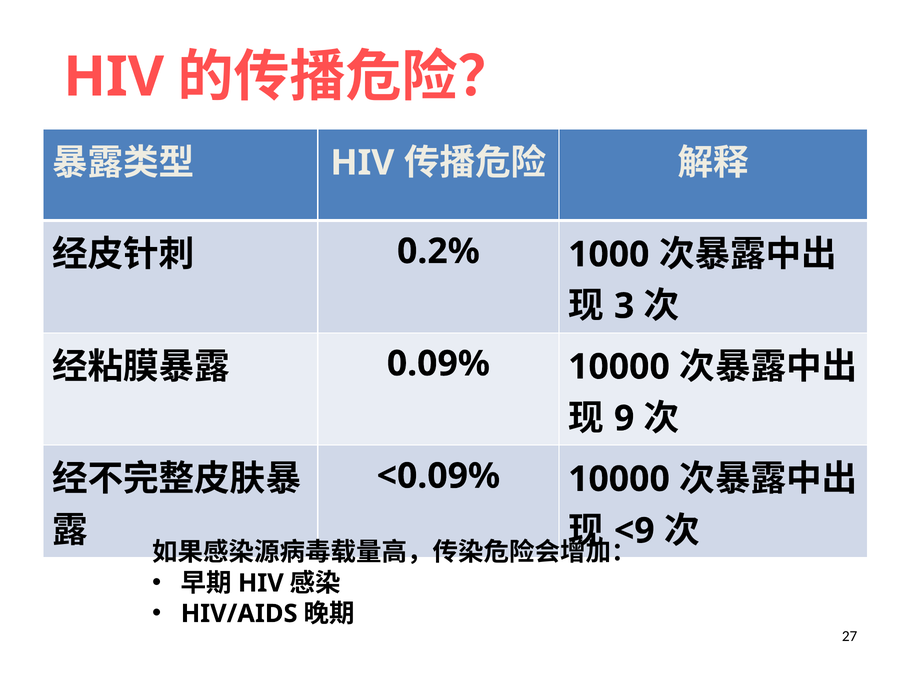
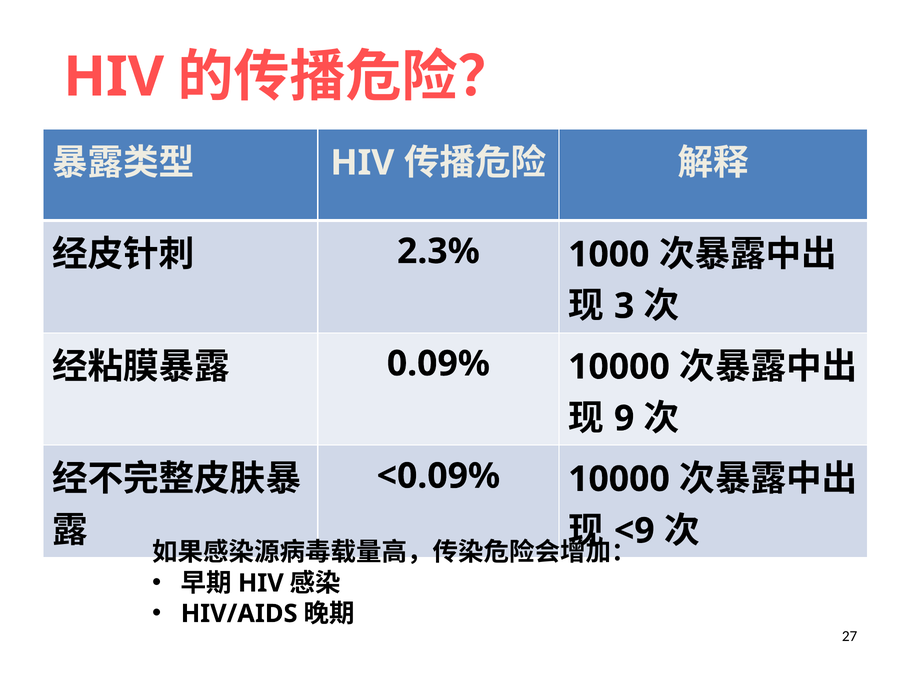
0.2%: 0.2% -> 2.3%
